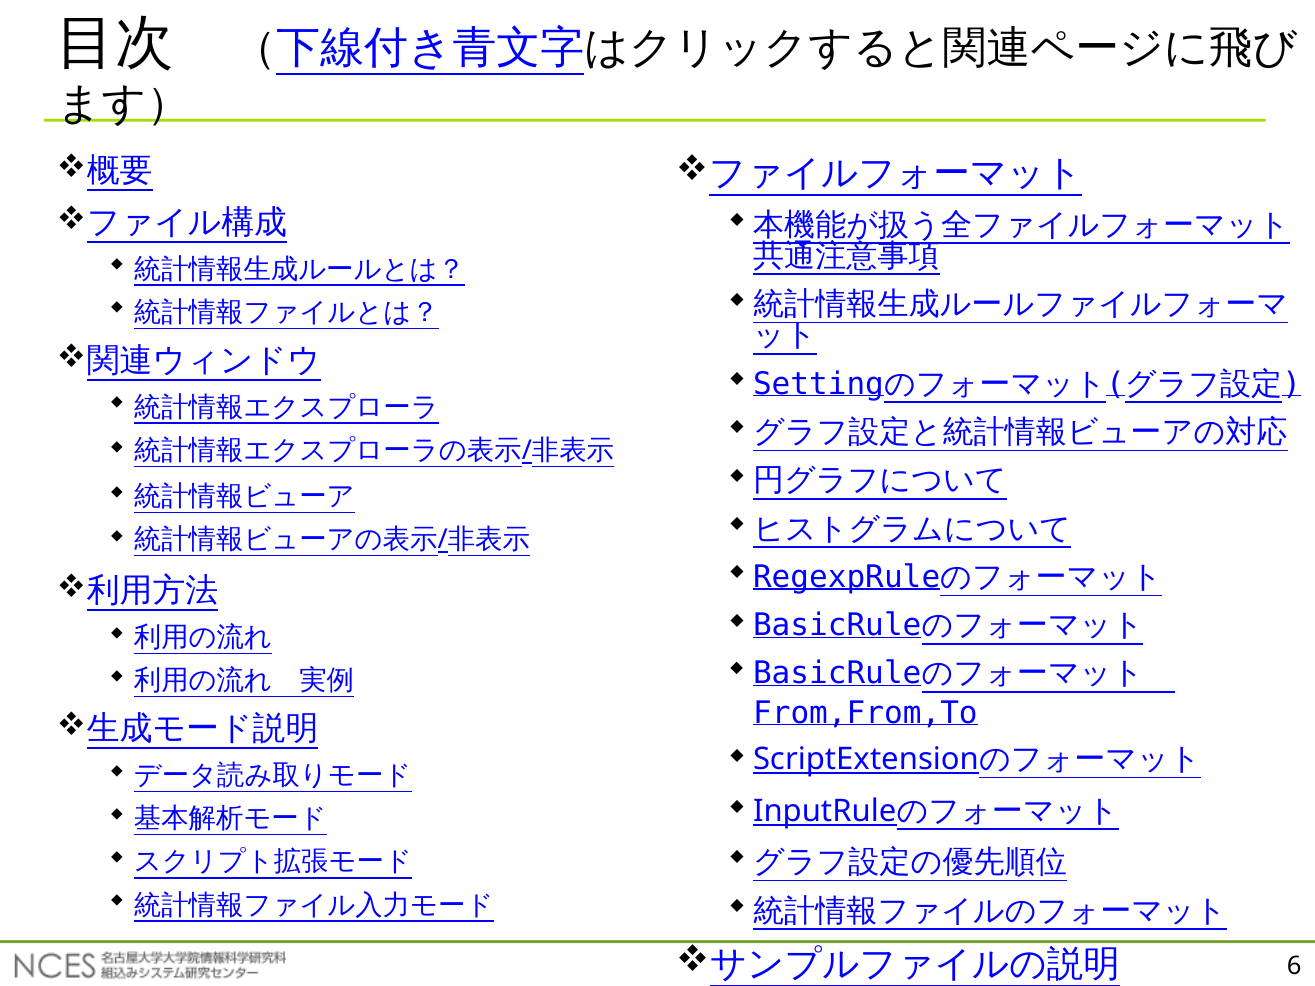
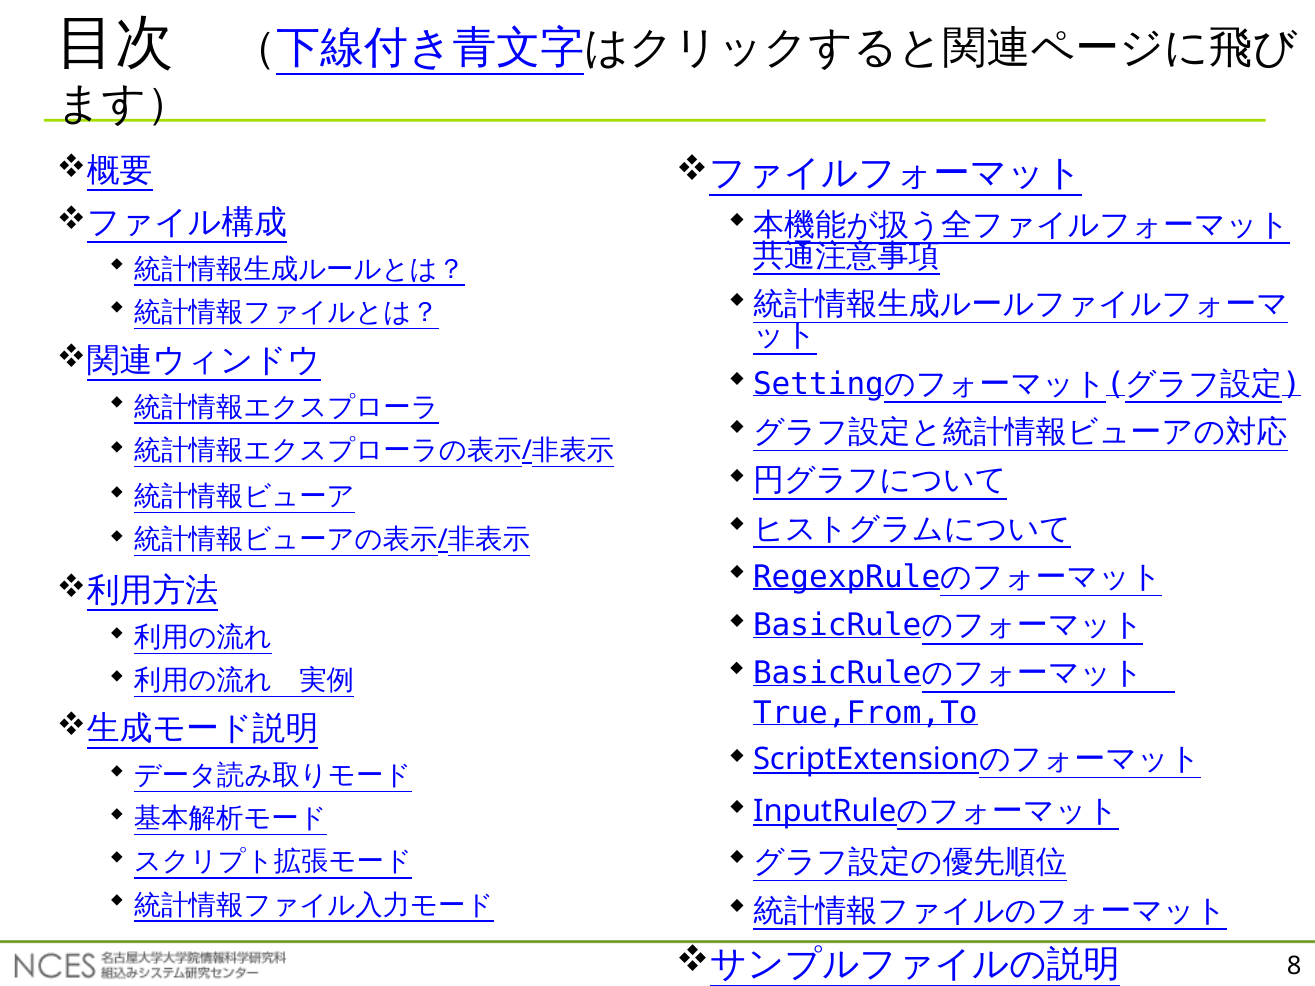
From,From,To: From,From,To -> True,From,To
6: 6 -> 8
